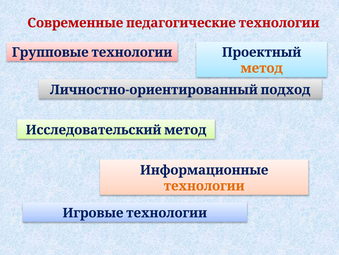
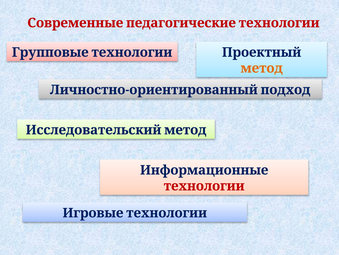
технологии colour: orange -> red
